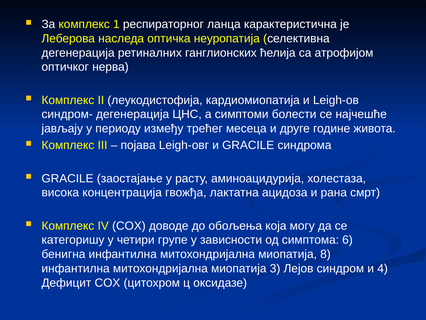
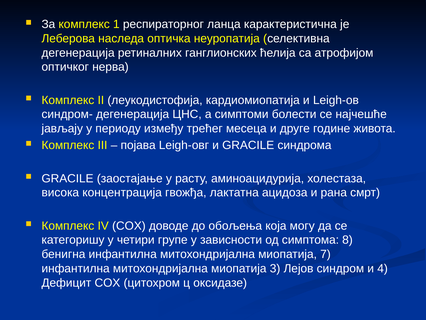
6: 6 -> 8
8: 8 -> 7
